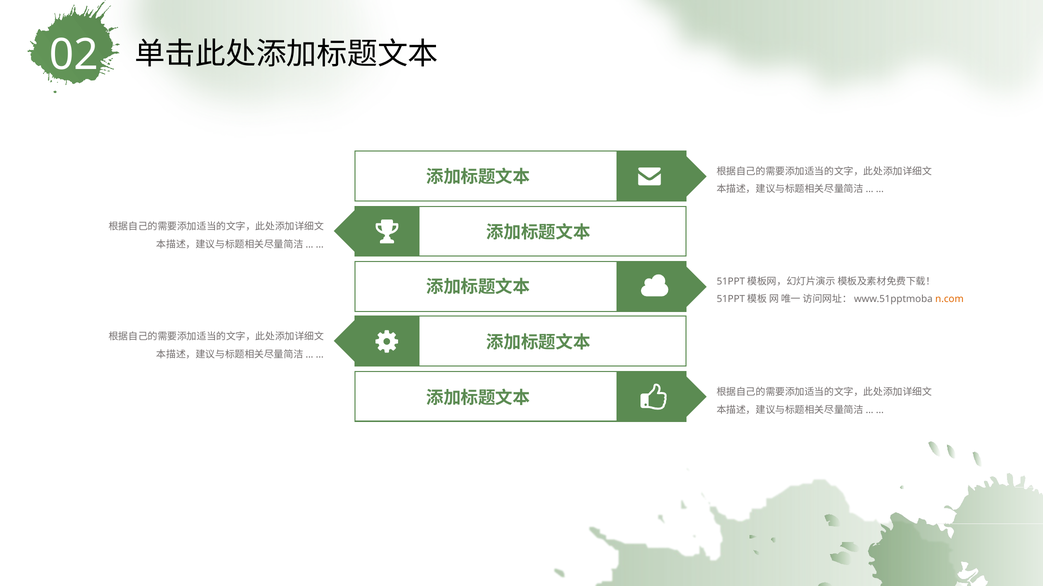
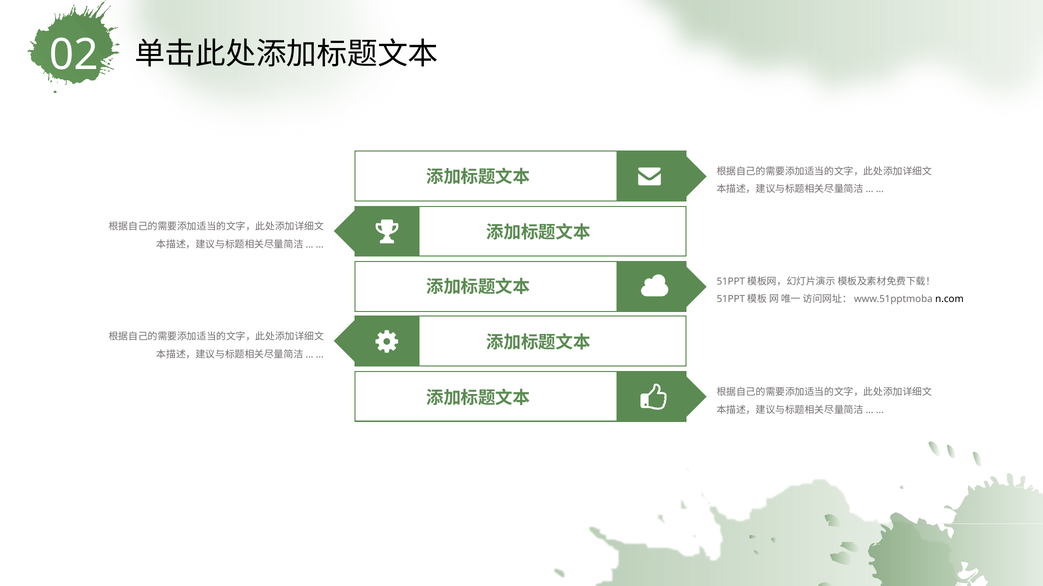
n.com colour: orange -> black
